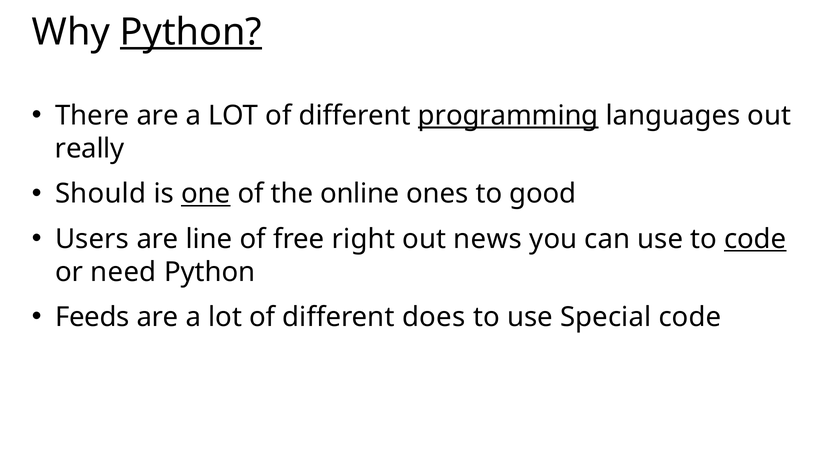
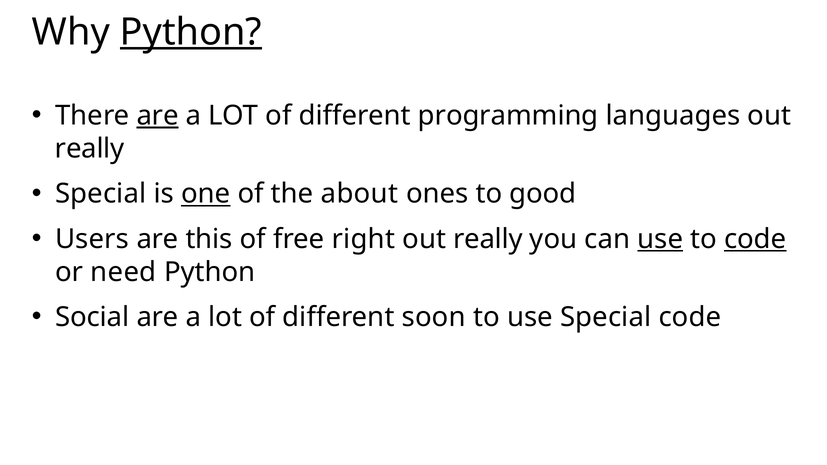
are at (158, 116) underline: none -> present
programming underline: present -> none
Should at (101, 194): Should -> Special
online: online -> about
line: line -> this
news at (488, 239): news -> really
use at (660, 239) underline: none -> present
Feeds: Feeds -> Social
does: does -> soon
